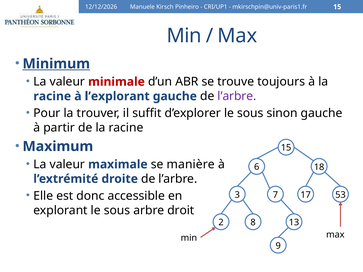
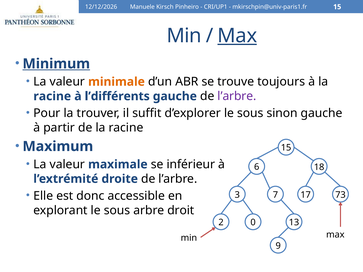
Max at (237, 36) underline: none -> present
minimale colour: red -> orange
l’explorant: l’explorant -> l’différents
manière: manière -> inférieur
53: 53 -> 73
8: 8 -> 0
